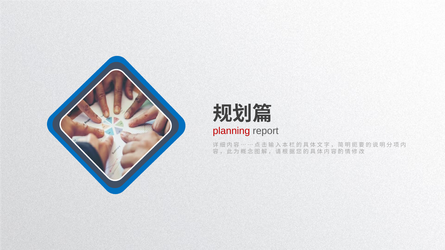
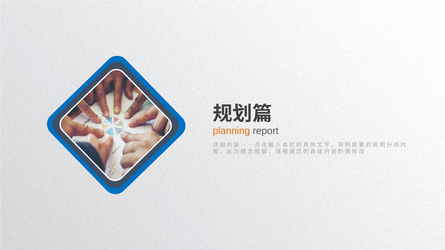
planning colour: red -> orange
